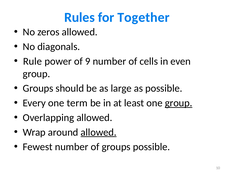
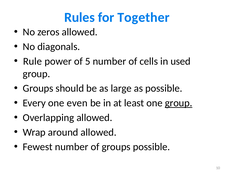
9: 9 -> 5
even: even -> used
term: term -> even
allowed at (99, 132) underline: present -> none
